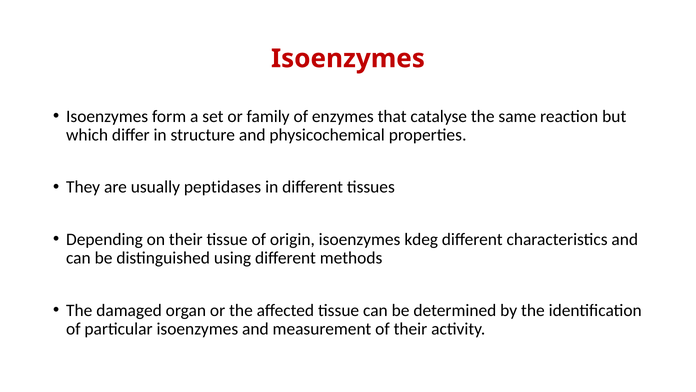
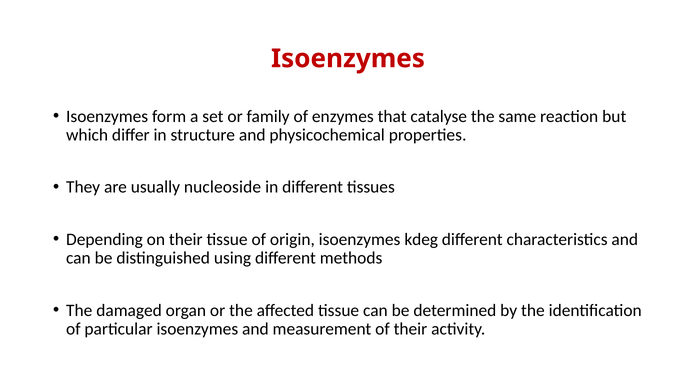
peptidases: peptidases -> nucleoside
